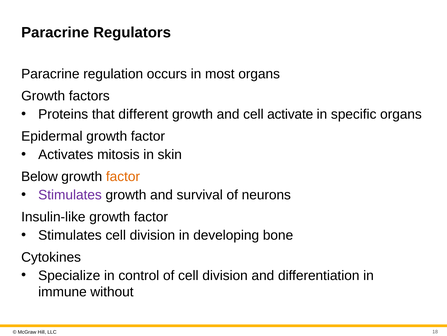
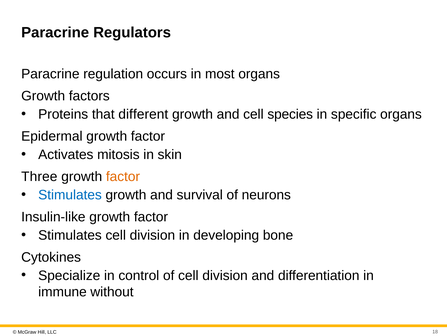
activate: activate -> species
Below: Below -> Three
Stimulates at (70, 194) colour: purple -> blue
